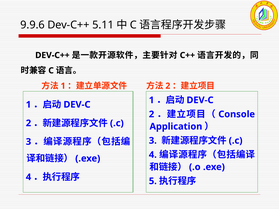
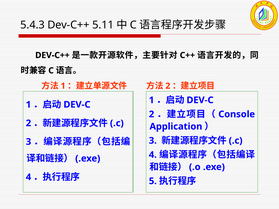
9.9.6: 9.9.6 -> 5.4.3
